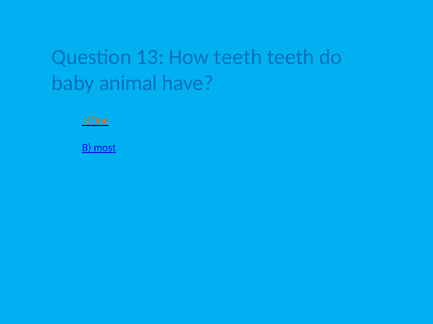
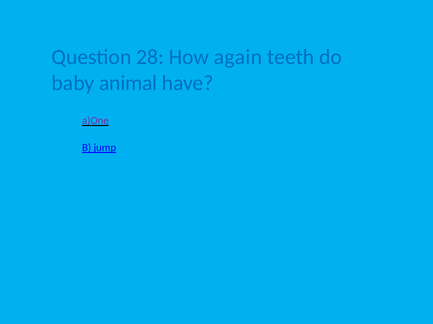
13: 13 -> 28
How teeth: teeth -> again
a)One colour: orange -> purple
most: most -> jump
